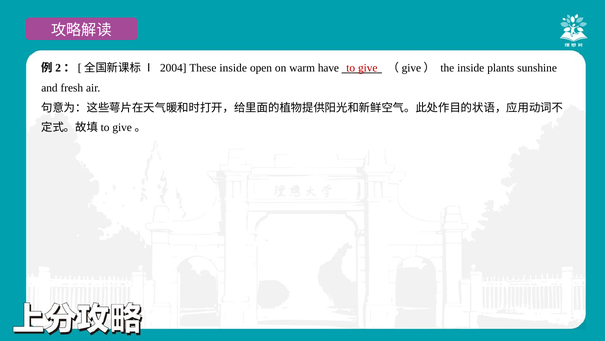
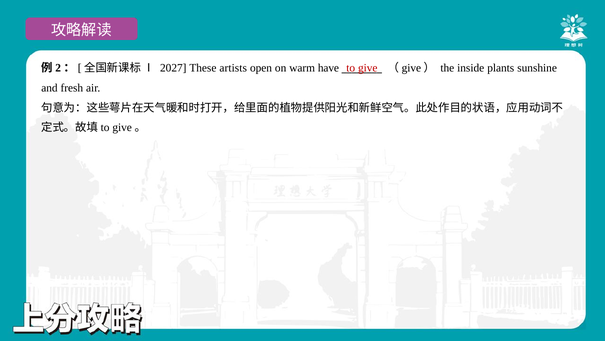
2004: 2004 -> 2027
These inside: inside -> artists
